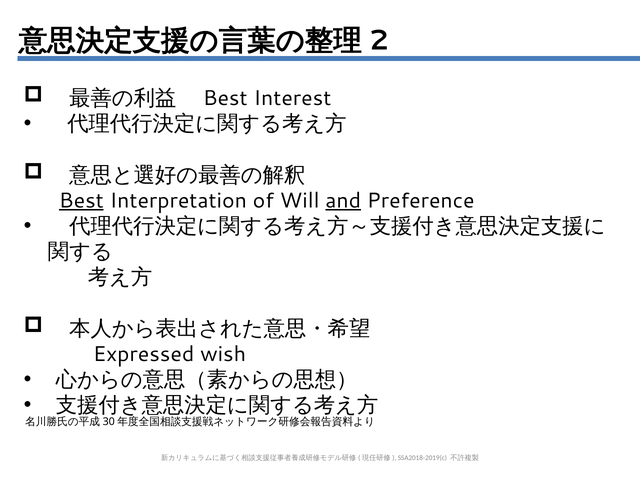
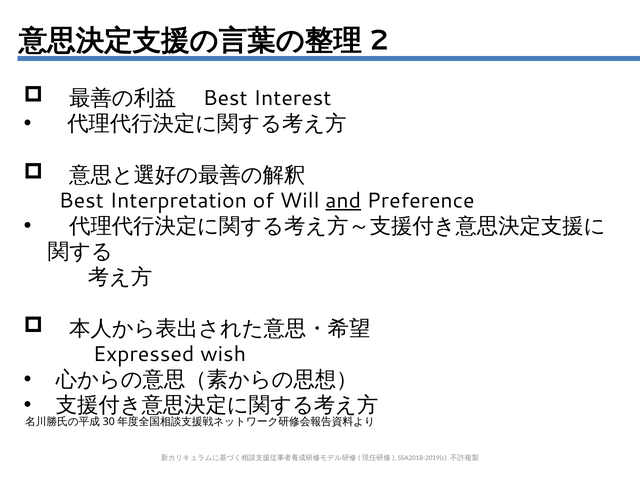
Best at (81, 201) underline: present -> none
